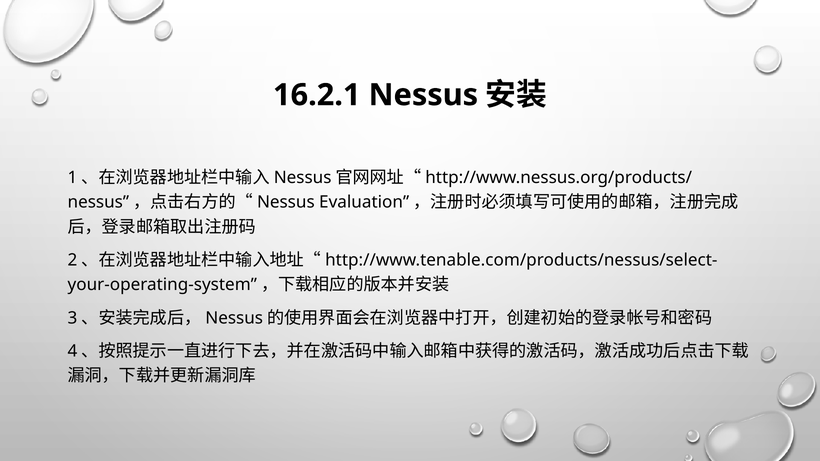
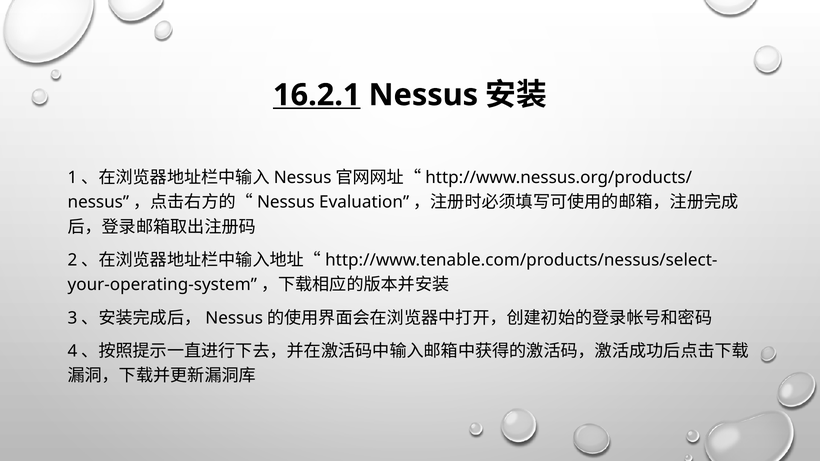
16.2.1 underline: none -> present
